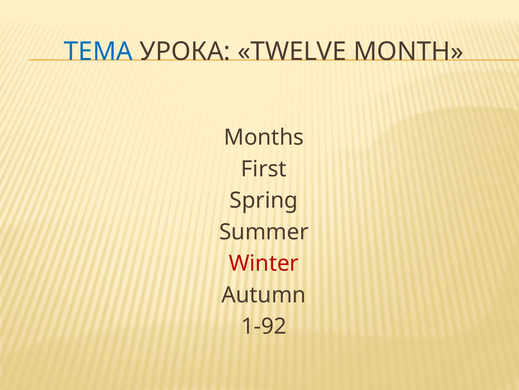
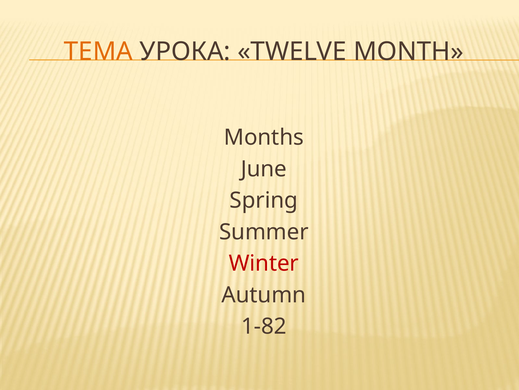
ТЕМА colour: blue -> orange
First: First -> June
1-92: 1-92 -> 1-82
